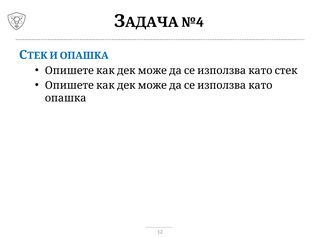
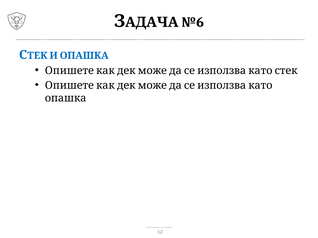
№4: №4 -> №6
